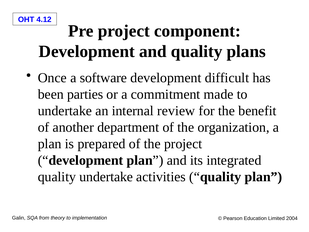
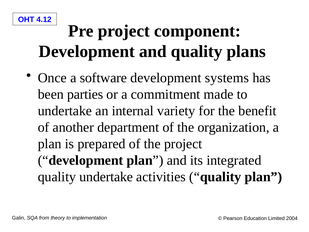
difficult: difficult -> systems
review: review -> variety
